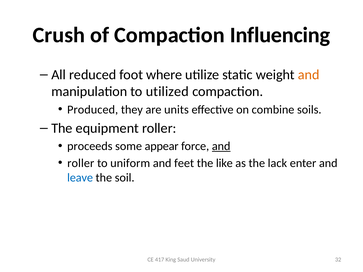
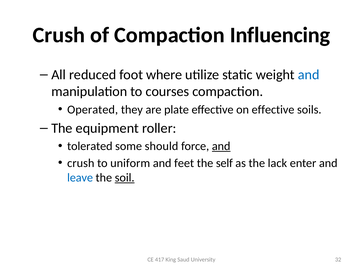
and at (309, 75) colour: orange -> blue
utilized: utilized -> courses
Produced: Produced -> Operated
units: units -> plate
on combine: combine -> effective
proceeds: proceeds -> tolerated
appear: appear -> should
roller at (81, 163): roller -> crush
like: like -> self
soil underline: none -> present
